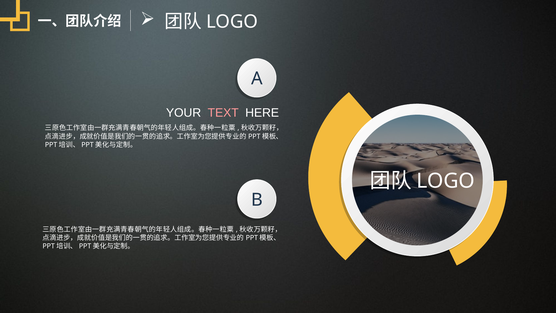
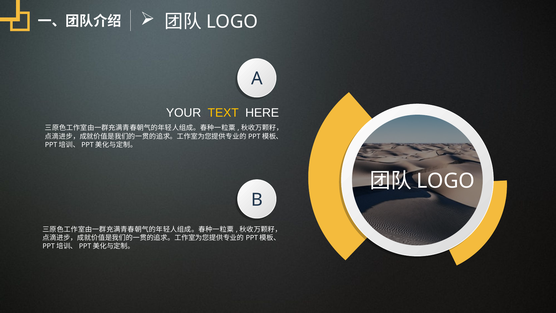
TEXT colour: pink -> yellow
